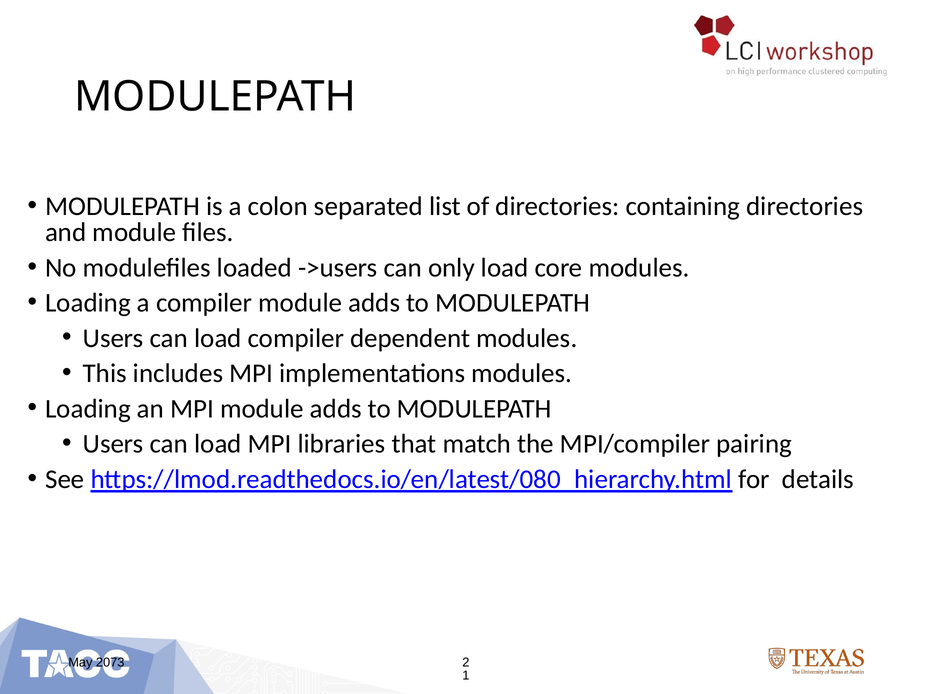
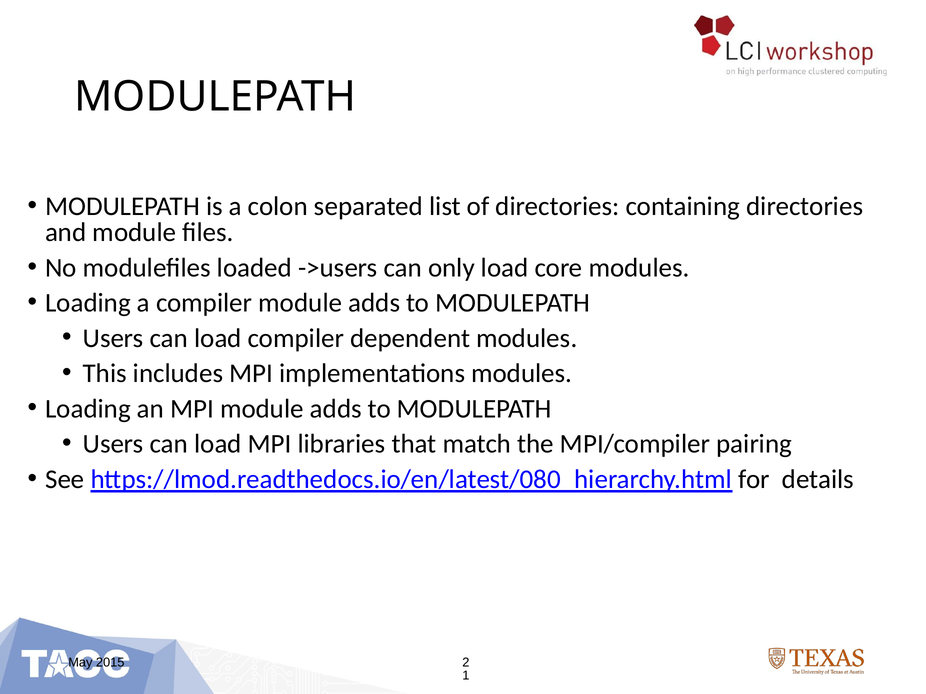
2073: 2073 -> 2015
